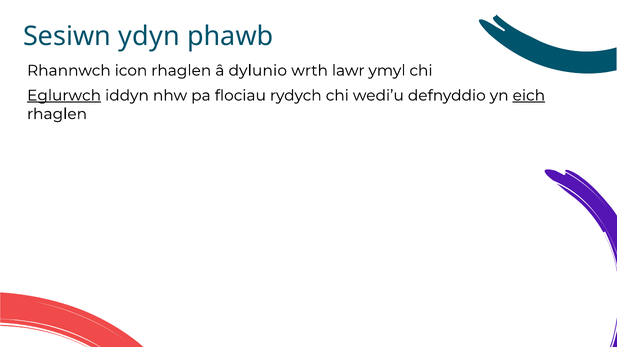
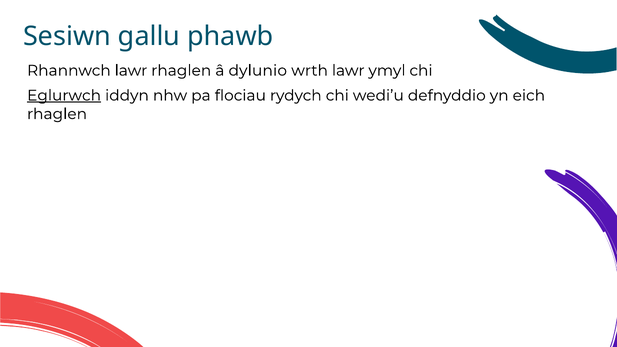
ydyn: ydyn -> gallu
Rhannwch icon: icon -> lawr
eich underline: present -> none
